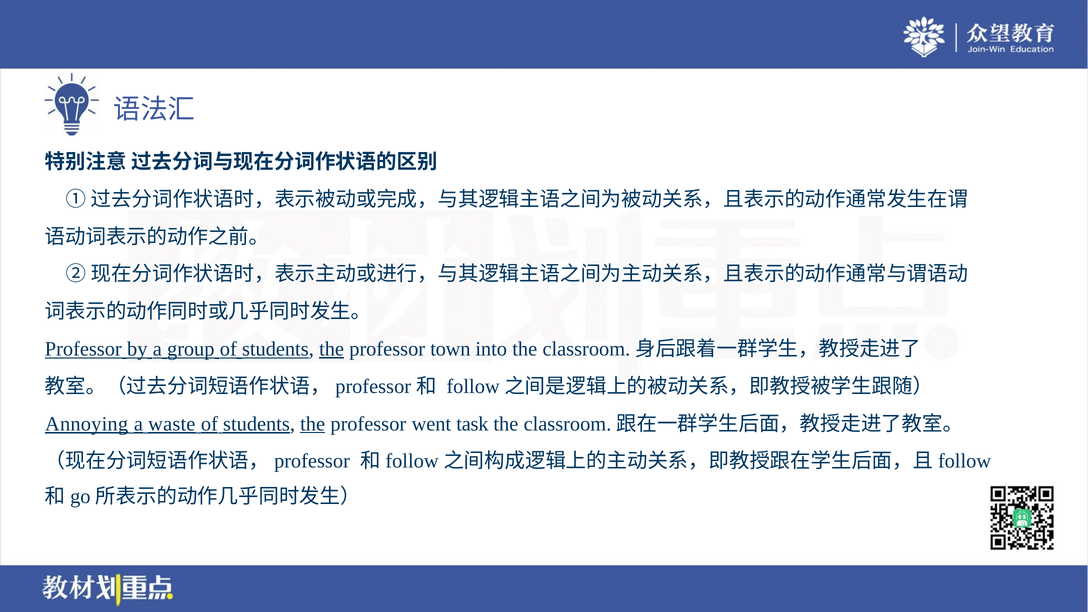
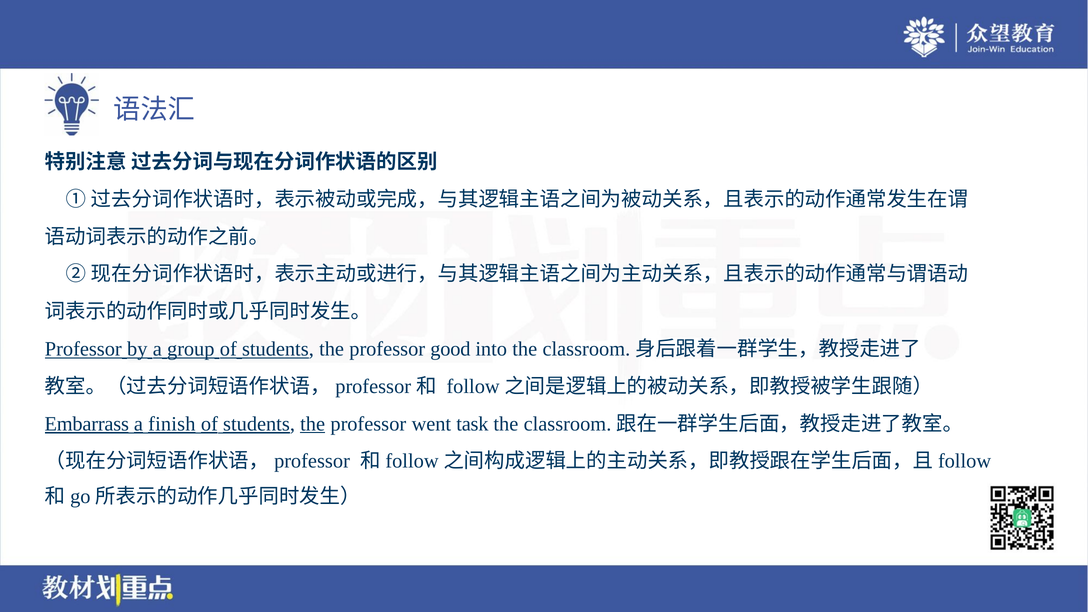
the at (332, 349) underline: present -> none
town: town -> good
Annoying: Annoying -> Embarrass
waste: waste -> finish
